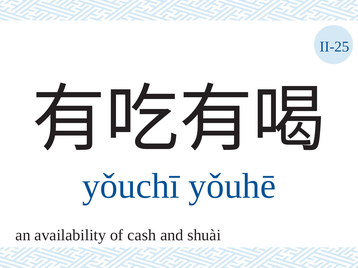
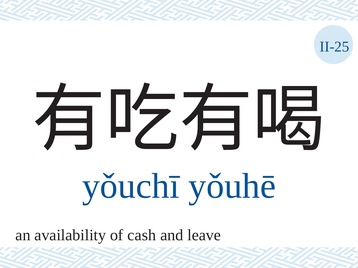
shuài: shuài -> leave
